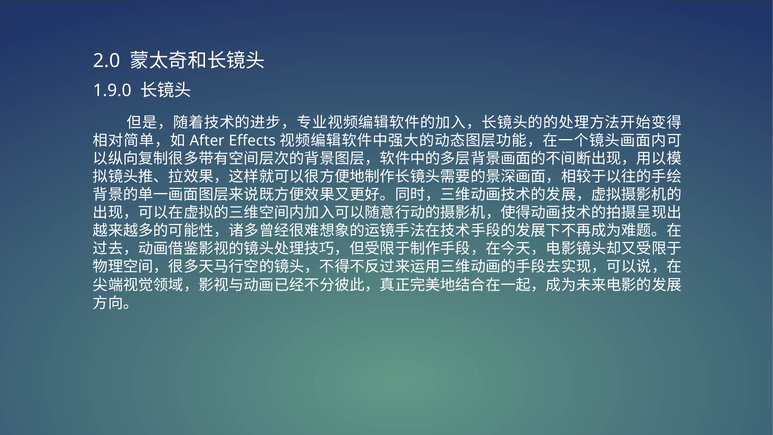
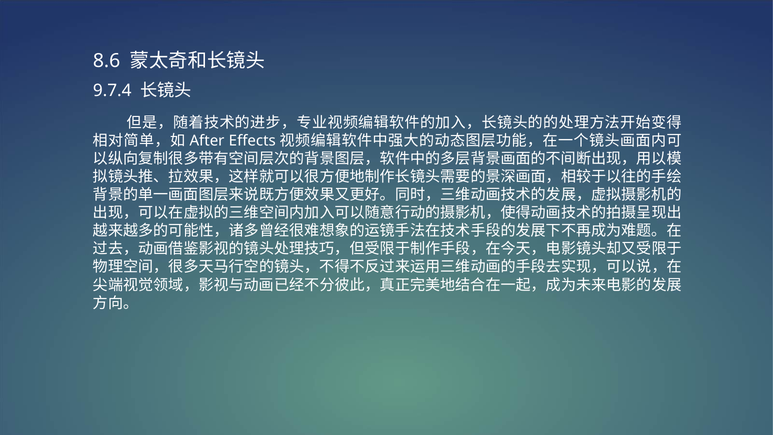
2.0: 2.0 -> 8.6
1.9.0: 1.9.0 -> 9.7.4
